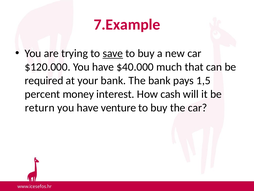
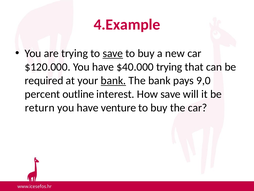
7.Example: 7.Example -> 4.Example
$40.000 much: much -> trying
bank at (113, 80) underline: none -> present
1,5: 1,5 -> 9,0
money: money -> outline
How cash: cash -> save
